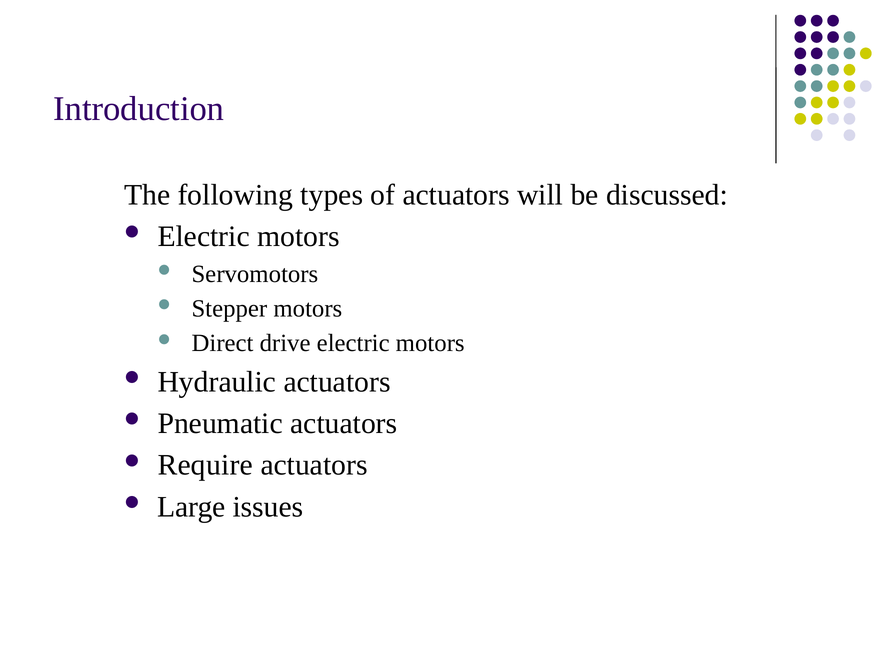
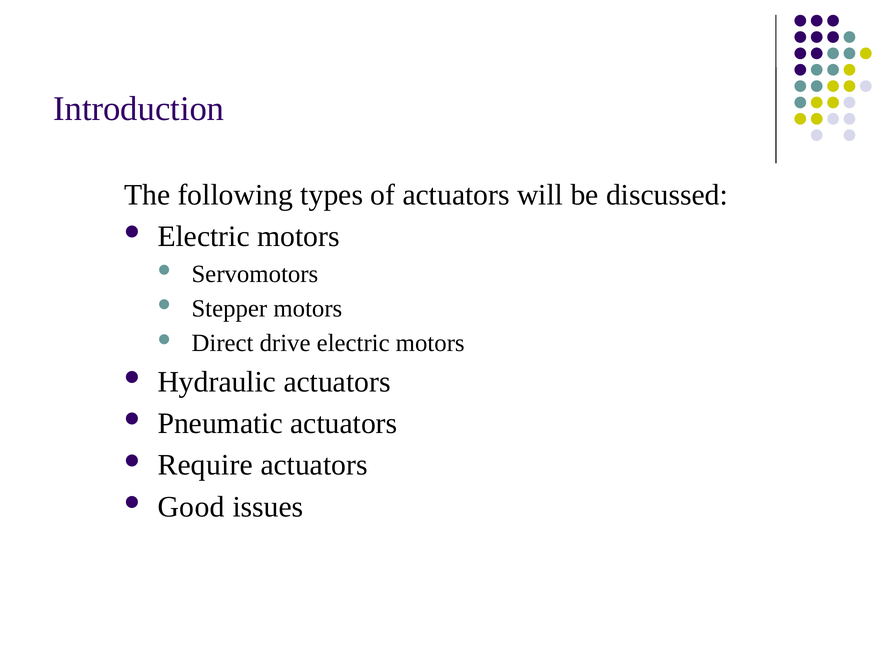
Large: Large -> Good
